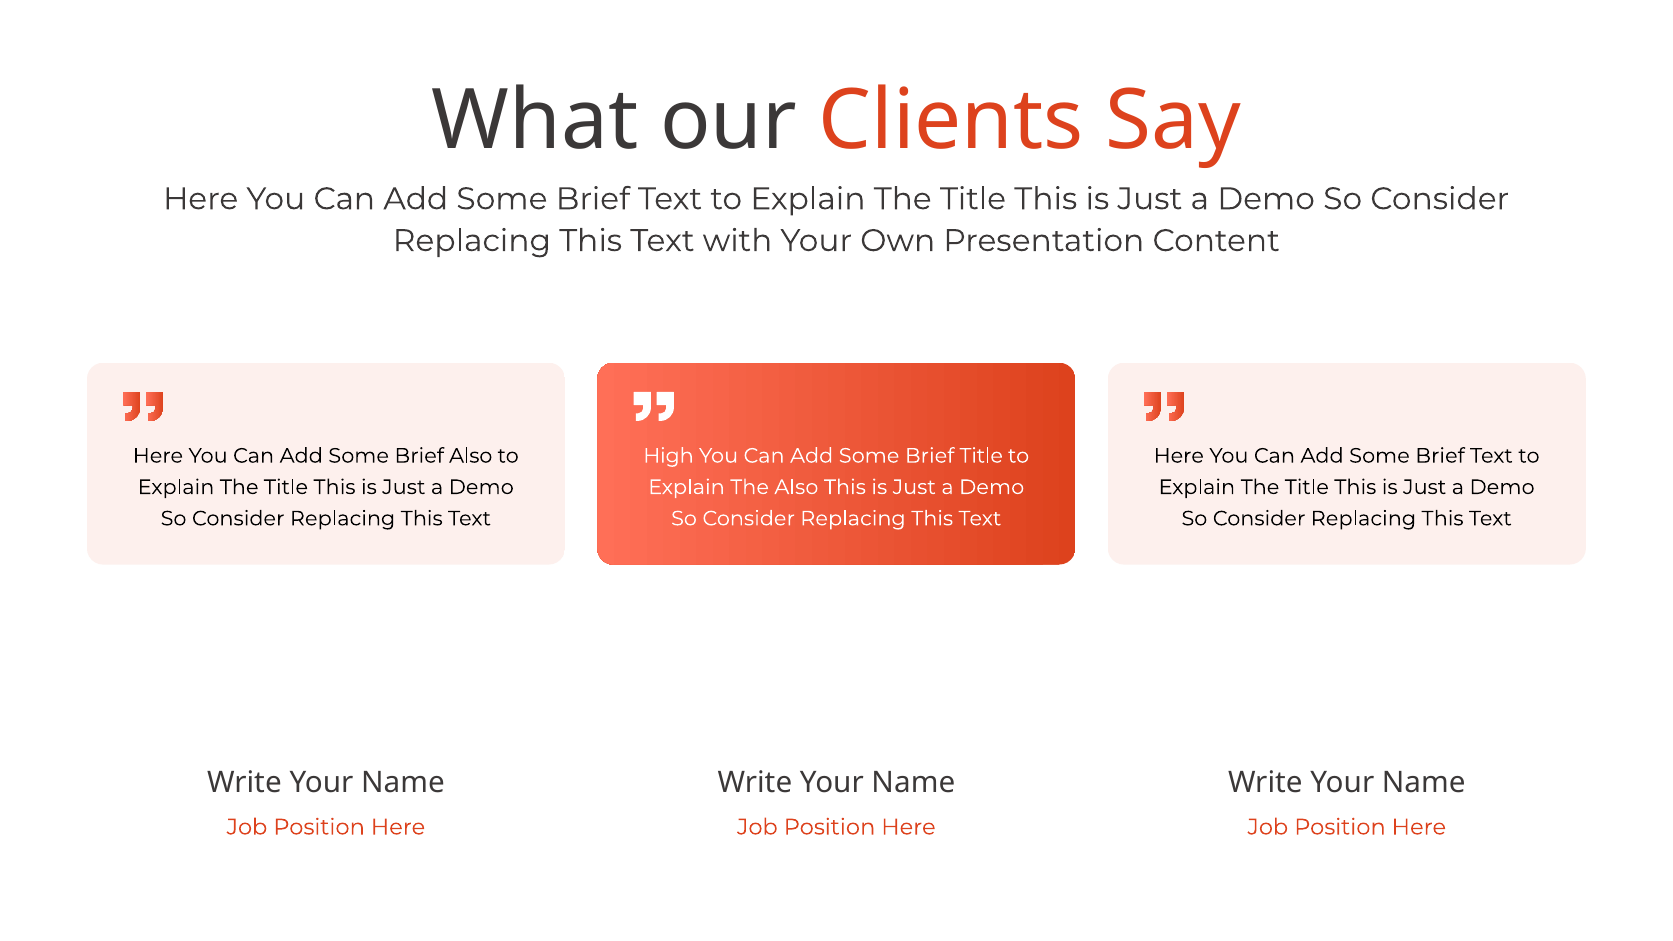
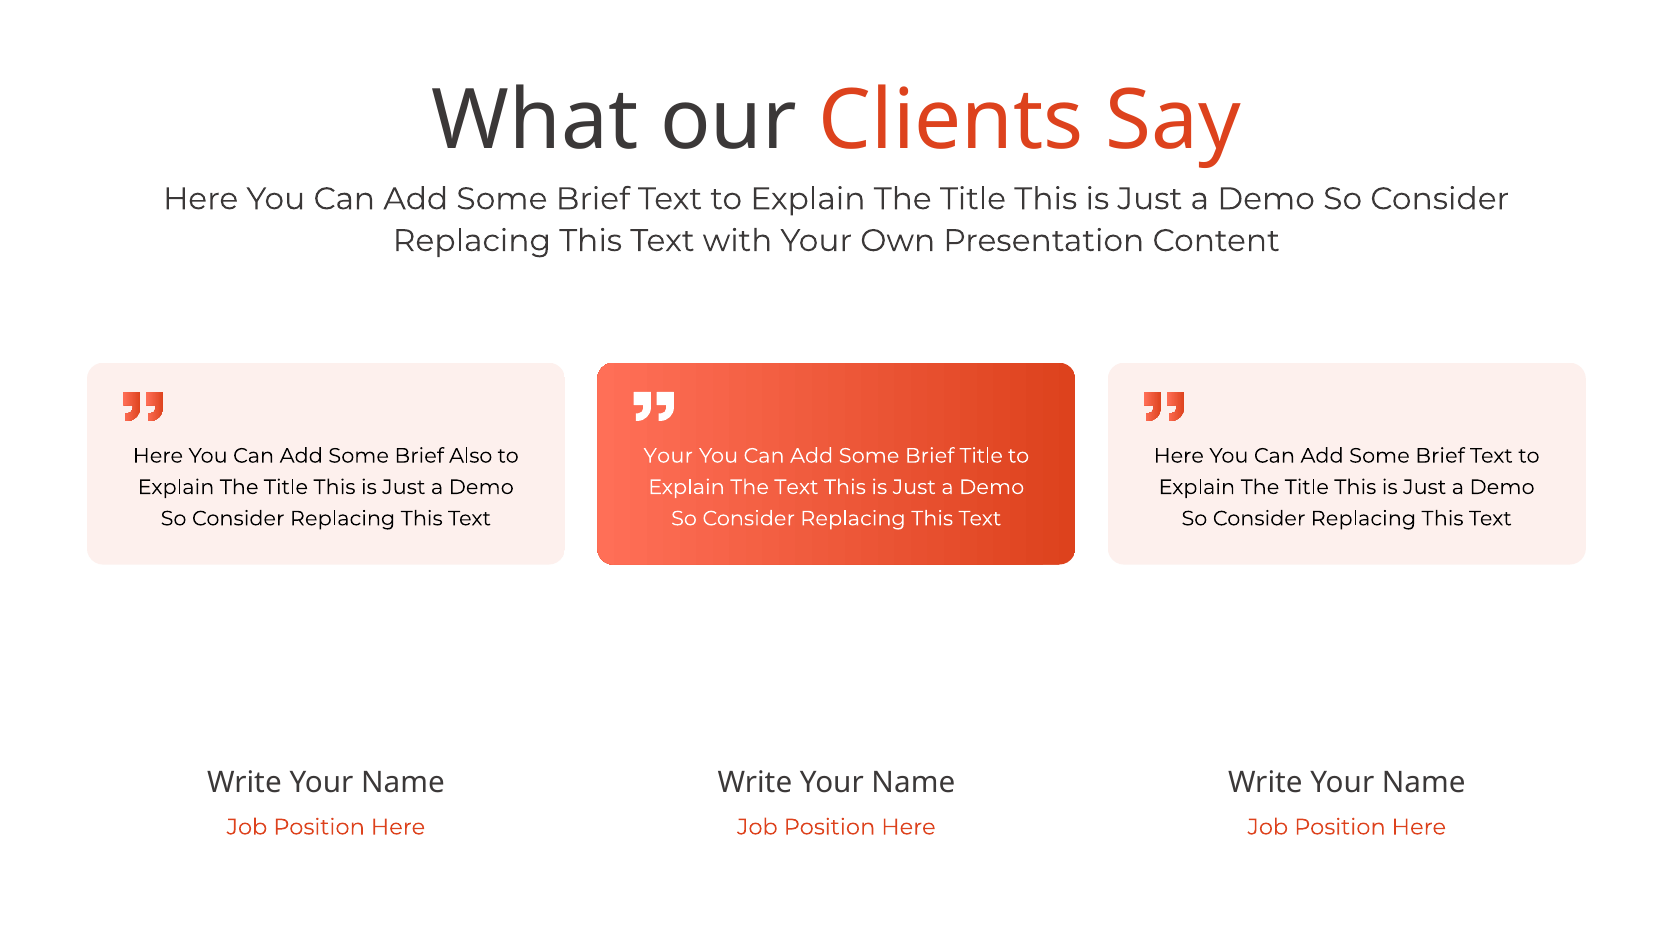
High at (668, 456): High -> Your
The Also: Also -> Text
